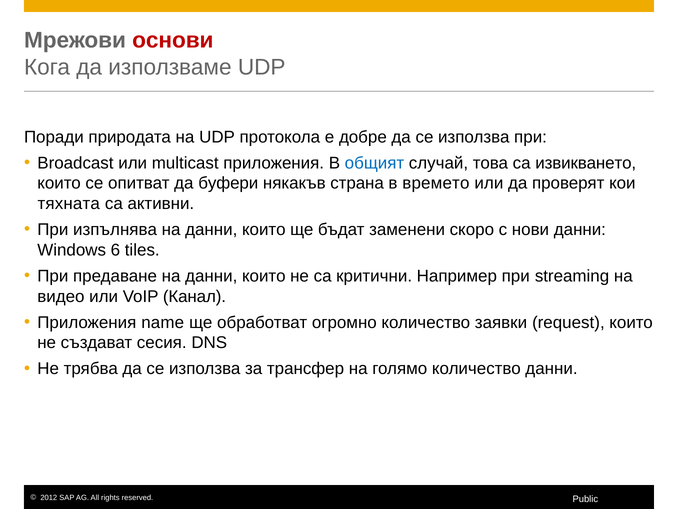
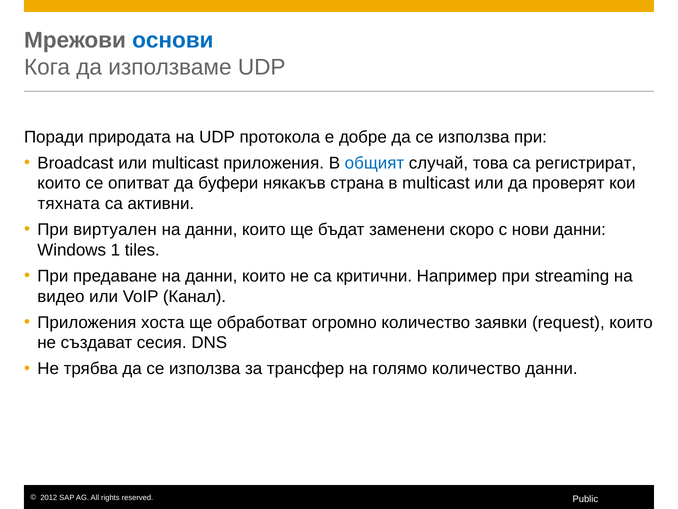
основи colour: red -> blue
извикването: извикването -> регистрират
в времето: времето -> multicast
изпълнява: изпълнява -> виртуален
6: 6 -> 1
name: name -> хоста
